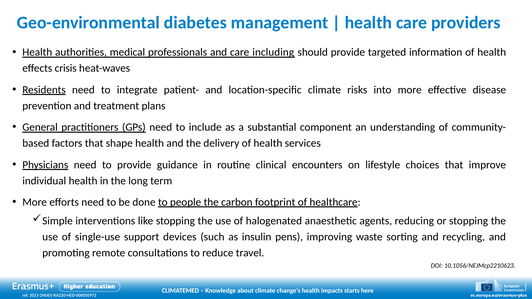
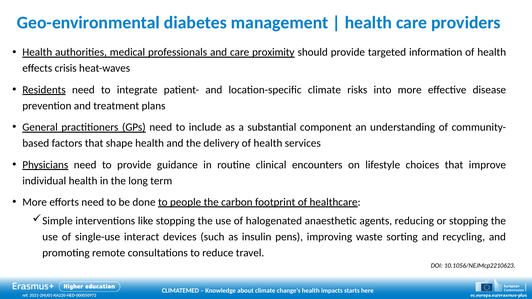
including: including -> proximity
support: support -> interact
